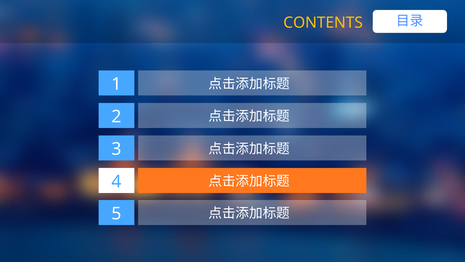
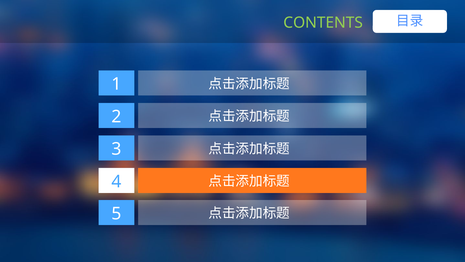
CONTENTS colour: yellow -> light green
